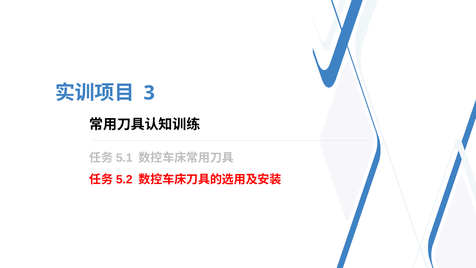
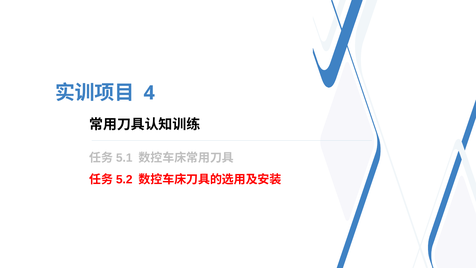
3: 3 -> 4
